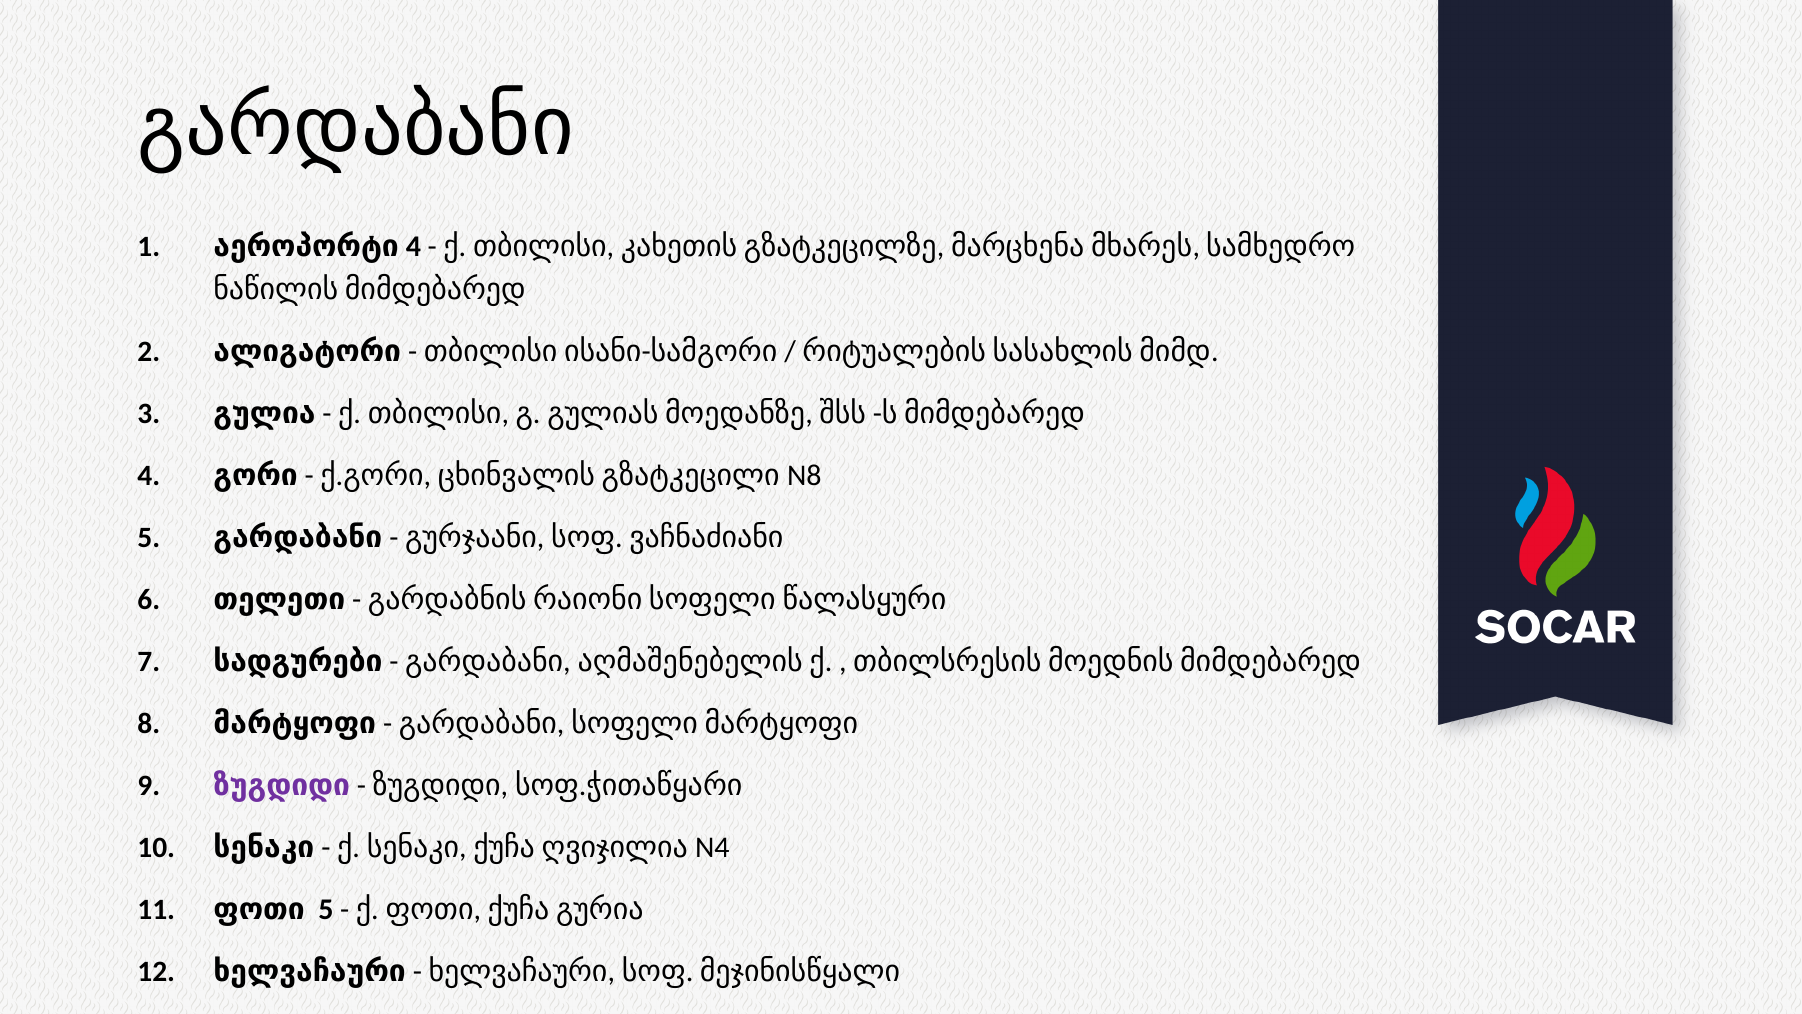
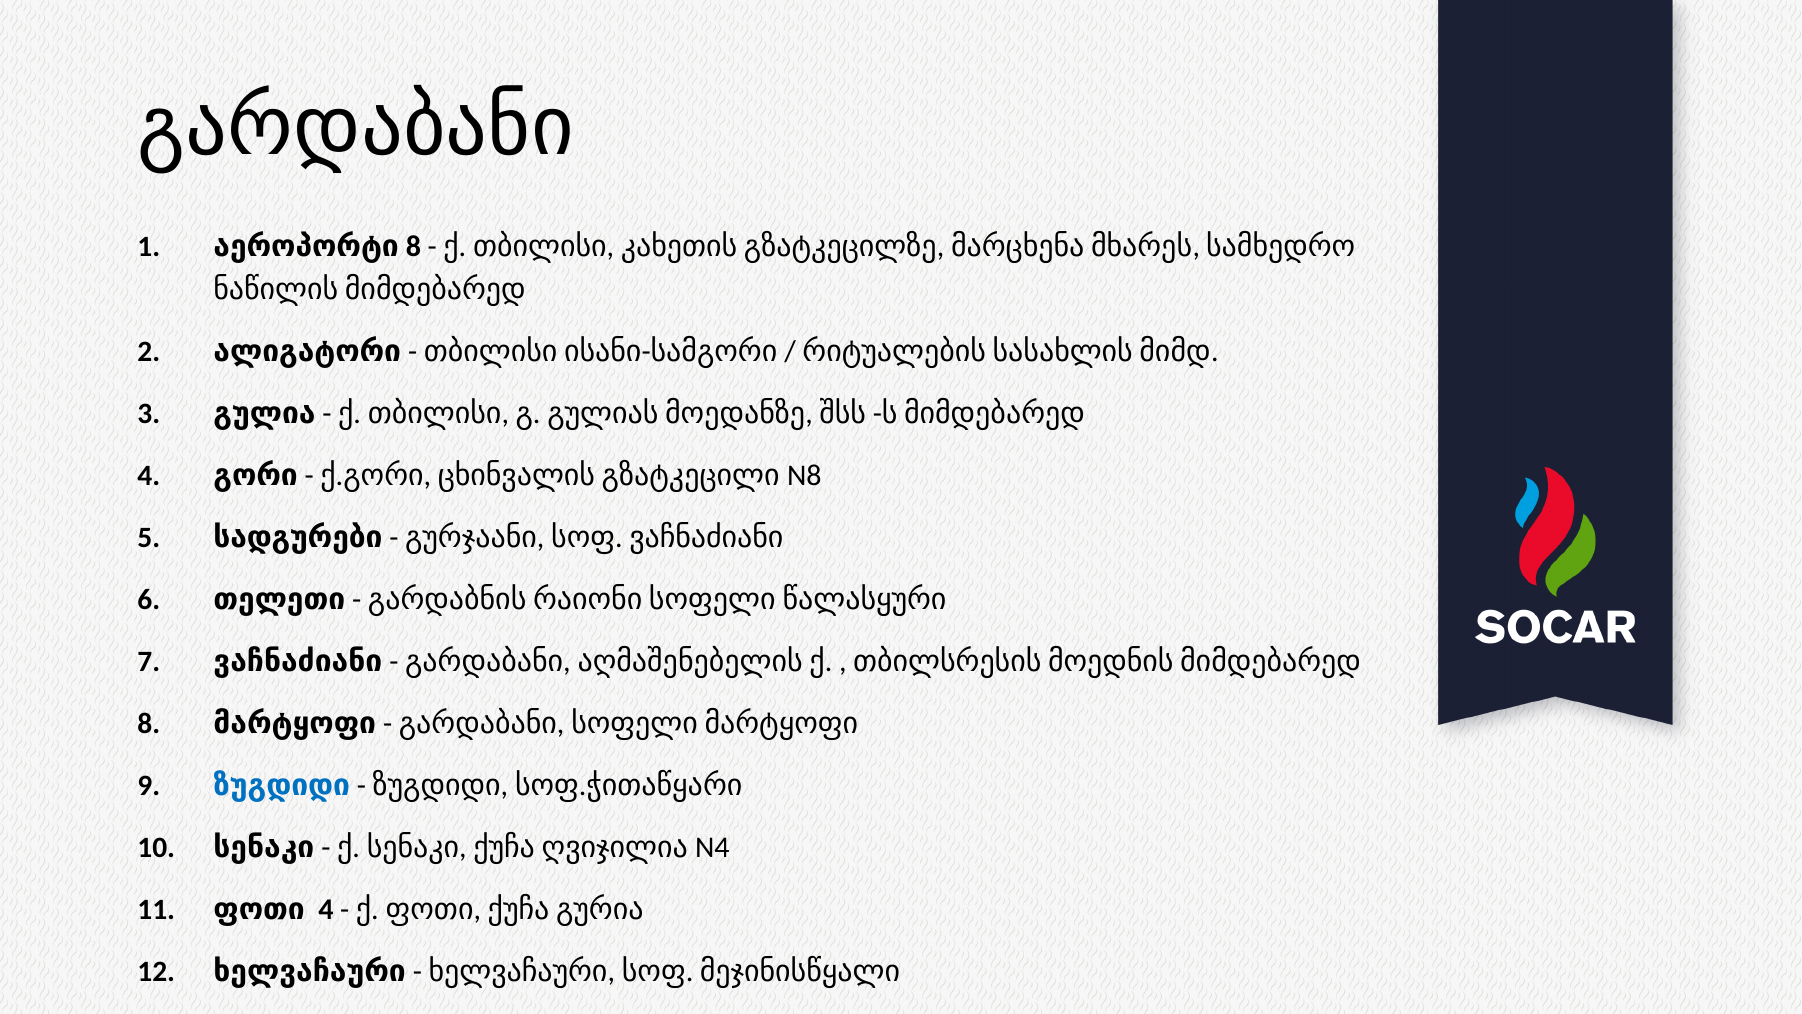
1 4: 4 -> 8
გარდაბანი at (298, 537): გარდაბანი -> სადგურები
სადგურები at (298, 661): სადგურები -> ვაჩნაძიანი
ზუგდიდი at (282, 785) colour: purple -> blue
5 at (326, 909): 5 -> 4
